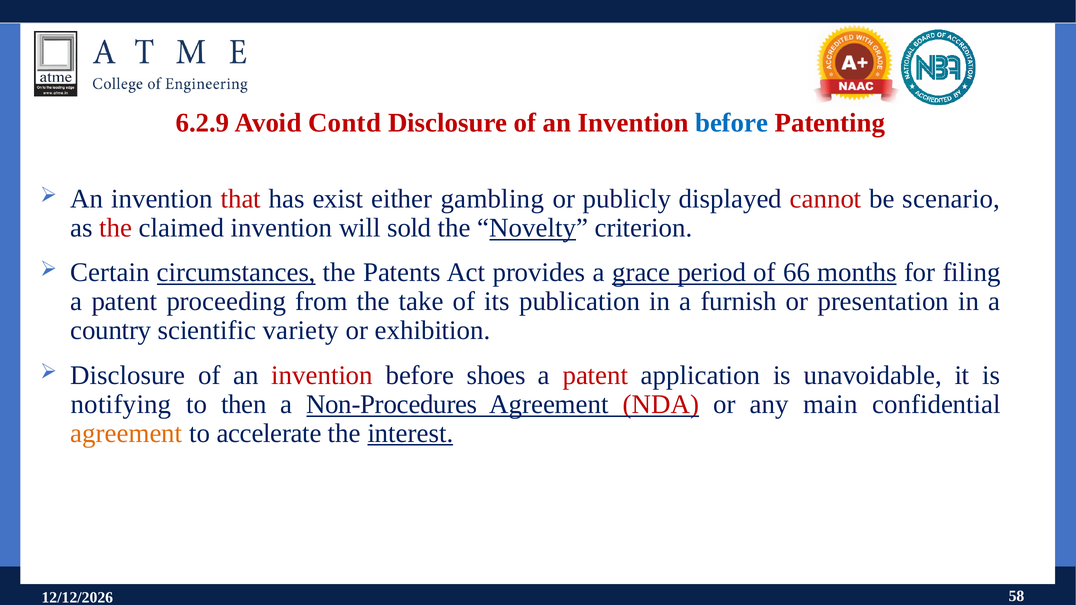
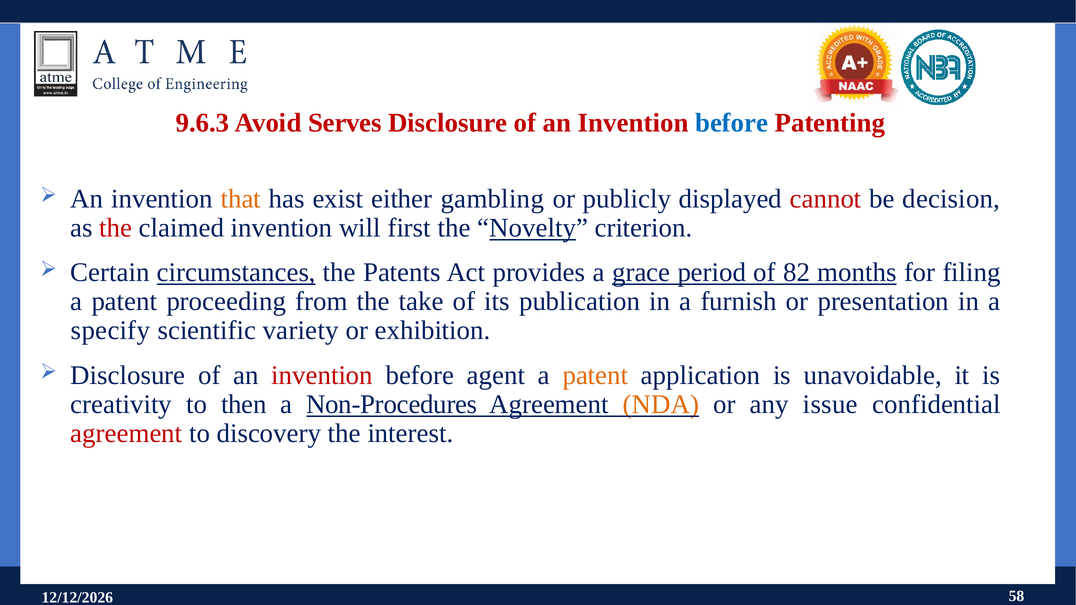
6.2.9: 6.2.9 -> 9.6.3
Contd: Contd -> Serves
that colour: red -> orange
scenario: scenario -> decision
sold: sold -> first
66: 66 -> 82
country: country -> specify
shoes: shoes -> agent
patent at (595, 375) colour: red -> orange
notifying: notifying -> creativity
NDA colour: red -> orange
main: main -> issue
agreement at (126, 434) colour: orange -> red
accelerate: accelerate -> discovery
interest underline: present -> none
